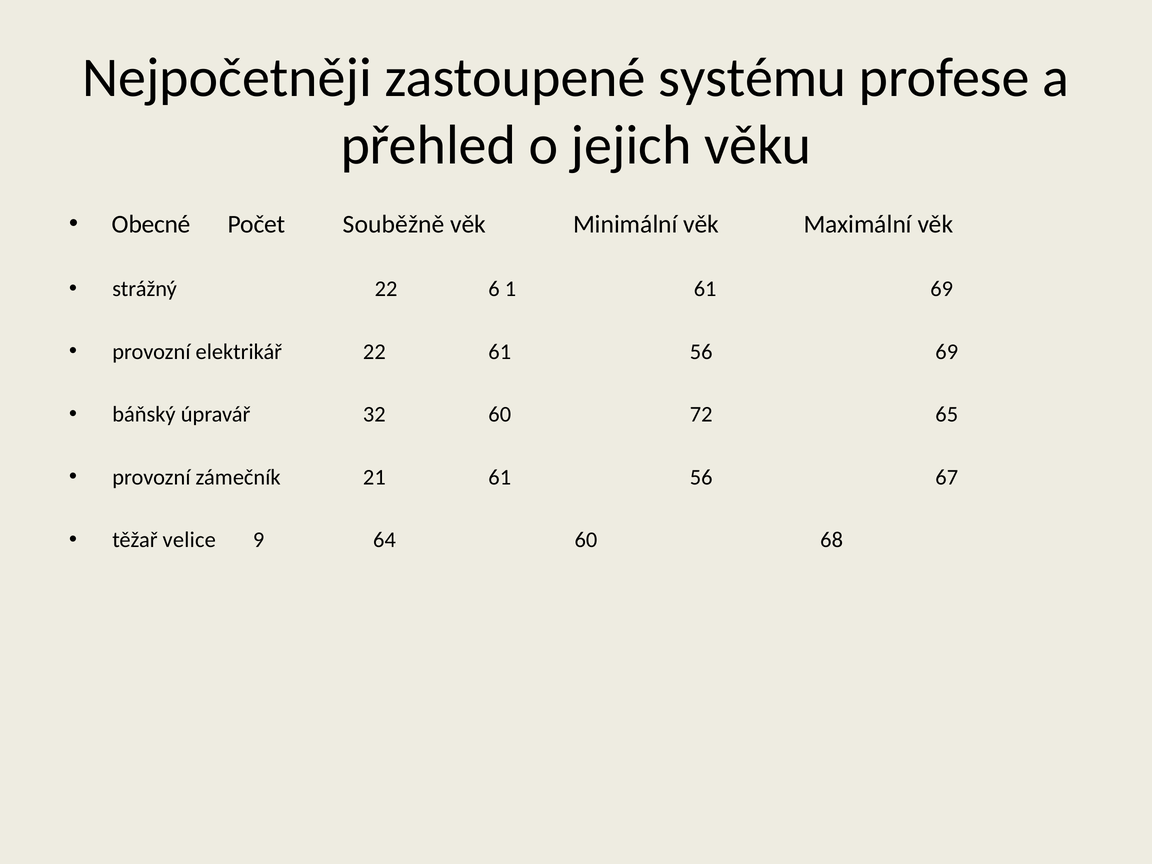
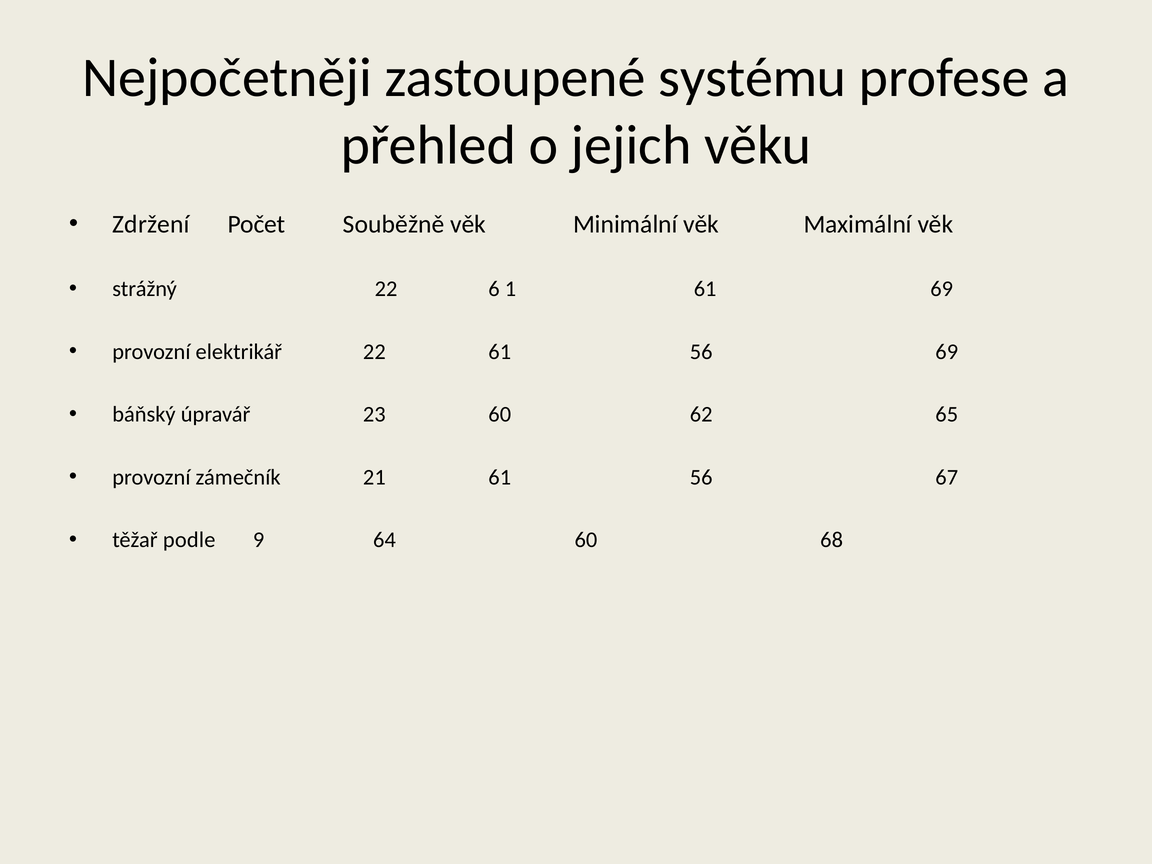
Obecné: Obecné -> Zdržení
32: 32 -> 23
72: 72 -> 62
velice: velice -> podle
